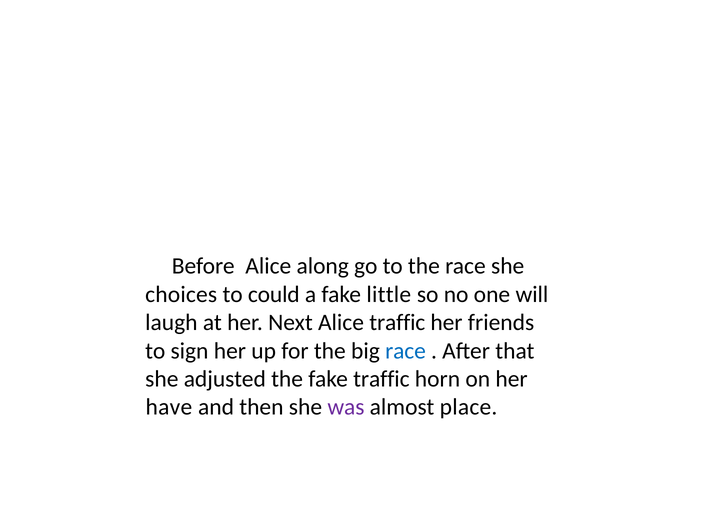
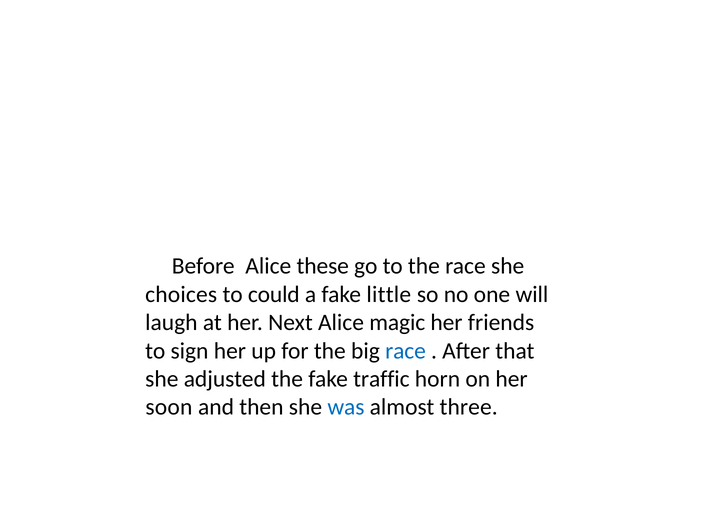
along: along -> these
Alice traffic: traffic -> magic
have: have -> soon
was colour: purple -> blue
place: place -> three
